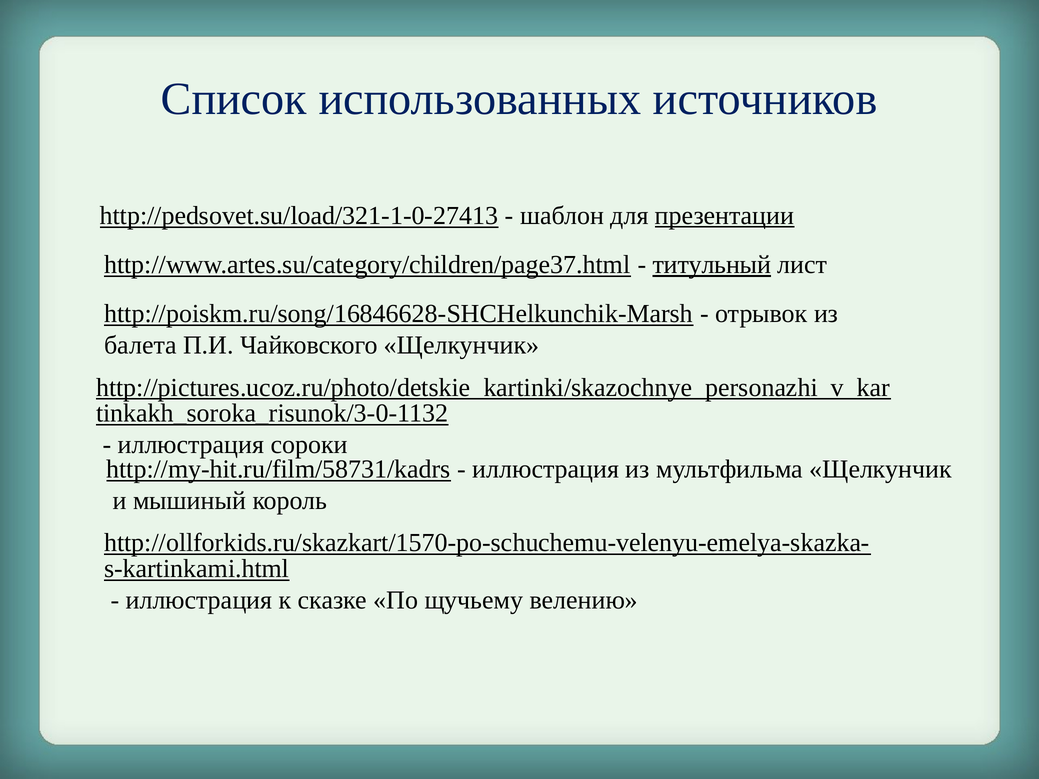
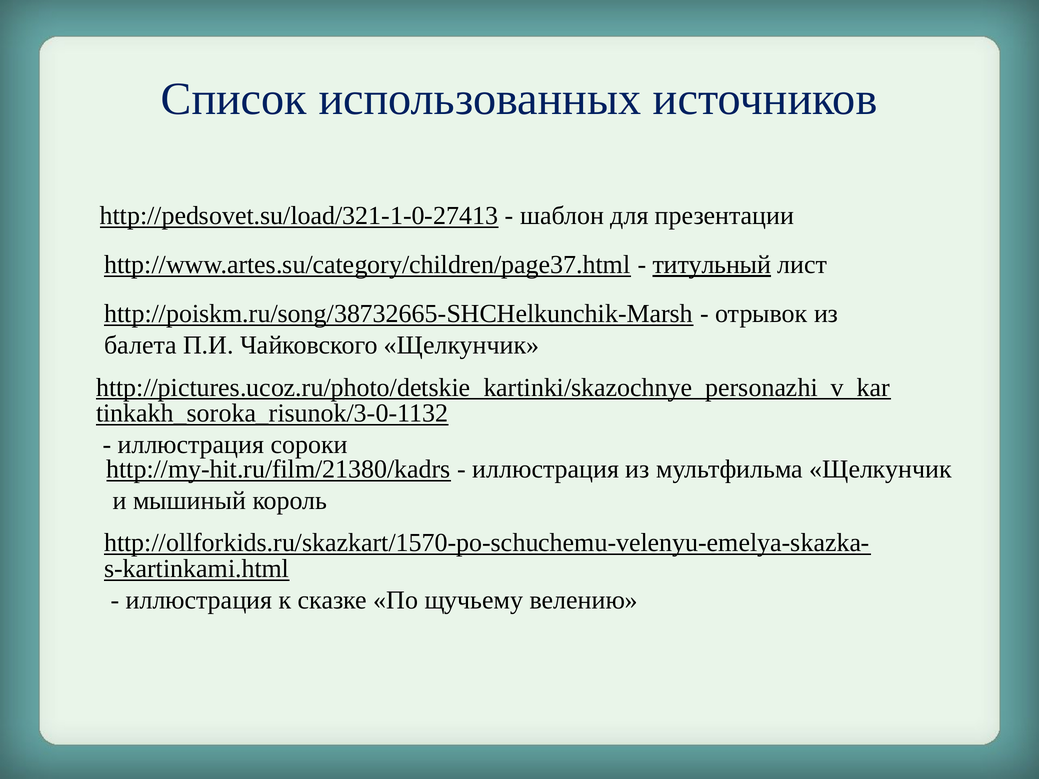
презентации underline: present -> none
http://poiskm.ru/song/16846628-SHCHelkunchik-Marsh: http://poiskm.ru/song/16846628-SHCHelkunchik-Marsh -> http://poiskm.ru/song/38732665-SHCHelkunchik-Marsh
http://my-hit.ru/film/58731/kadrs: http://my-hit.ru/film/58731/kadrs -> http://my-hit.ru/film/21380/kadrs
